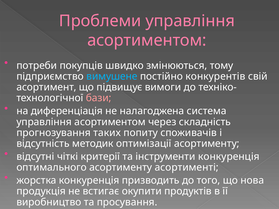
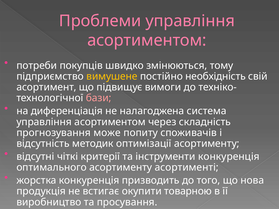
вимушене colour: light blue -> yellow
конкурентів: конкурентів -> необхідність
таких: таких -> може
продуктів: продуктів -> товарною
